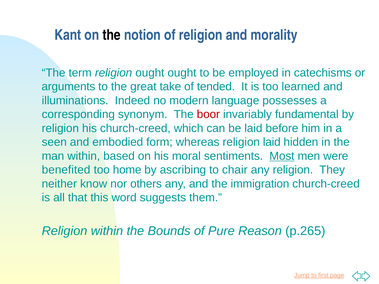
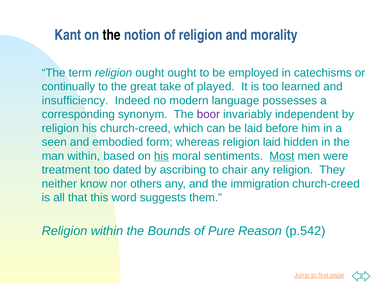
arguments: arguments -> continually
tended: tended -> played
illuminations: illuminations -> insufficiency
boor colour: red -> purple
fundamental: fundamental -> independent
his at (161, 156) underline: none -> present
benefited: benefited -> treatment
home: home -> dated
p.265: p.265 -> p.542
